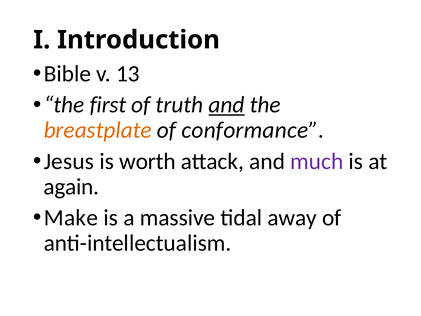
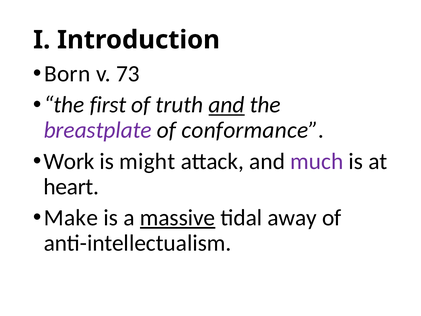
Bible: Bible -> Born
13: 13 -> 73
breastplate colour: orange -> purple
Jesus: Jesus -> Work
worth: worth -> might
again: again -> heart
massive underline: none -> present
